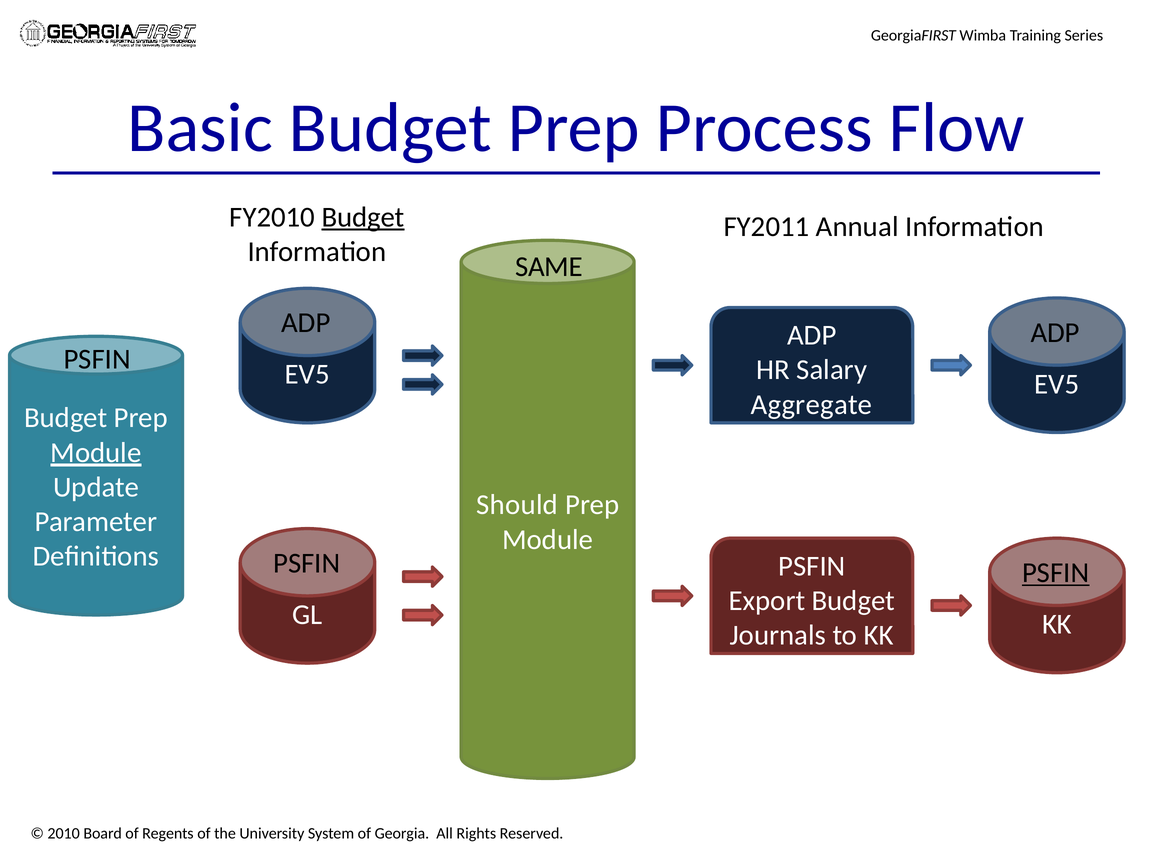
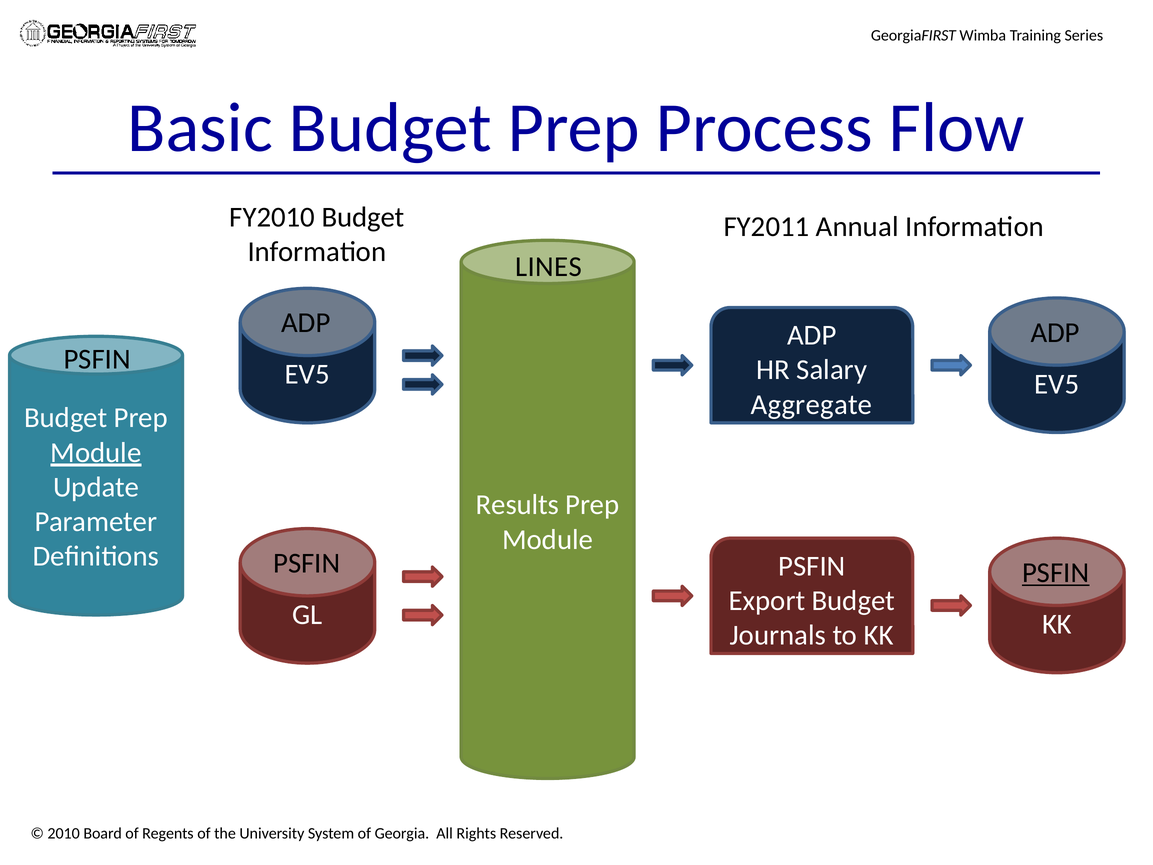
Budget at (363, 217) underline: present -> none
SAME: SAME -> LINES
Should: Should -> Results
